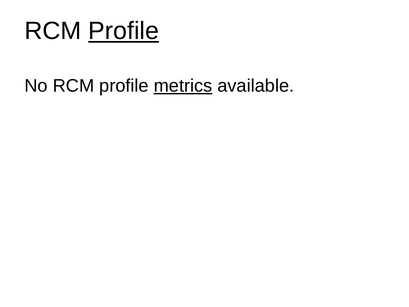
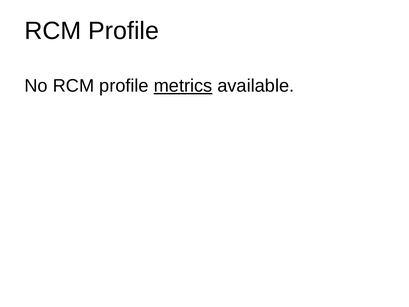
Profile at (124, 31) underline: present -> none
